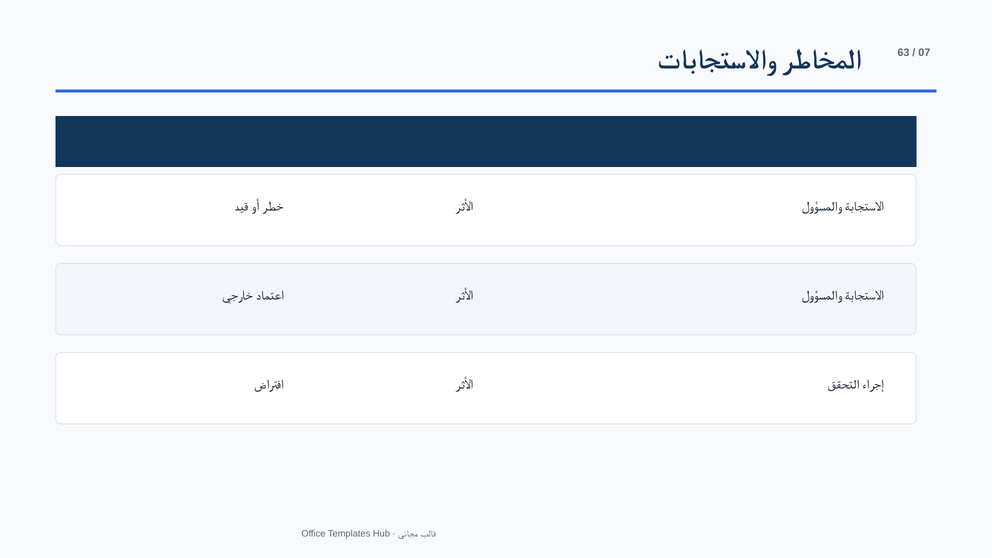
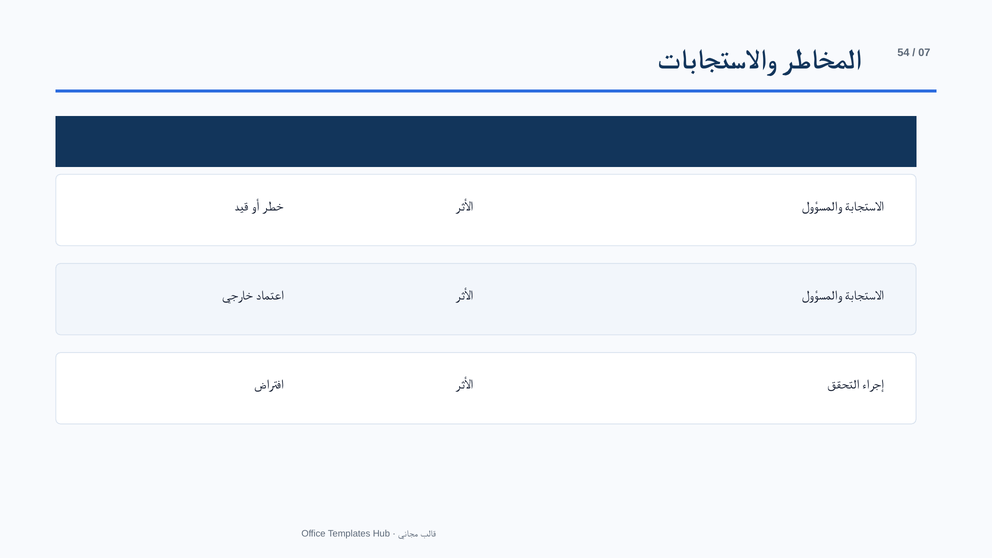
63: 63 -> 54
